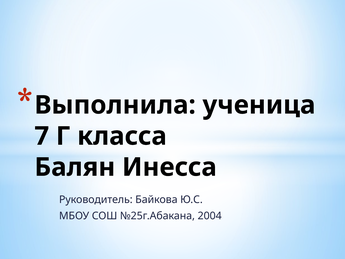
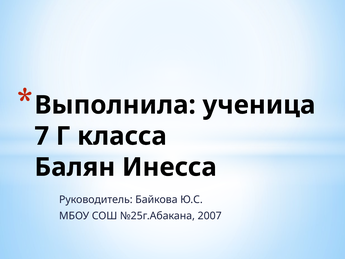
2004: 2004 -> 2007
